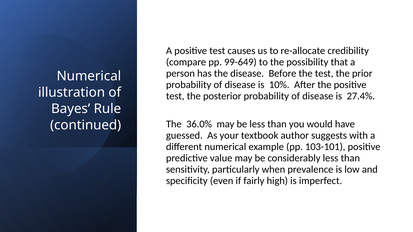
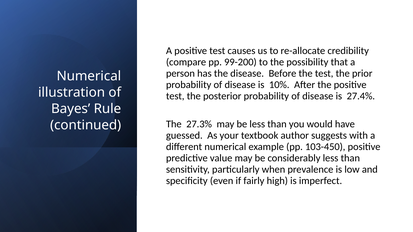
99-649: 99-649 -> 99-200
36.0%: 36.0% -> 27.3%
103-101: 103-101 -> 103-450
